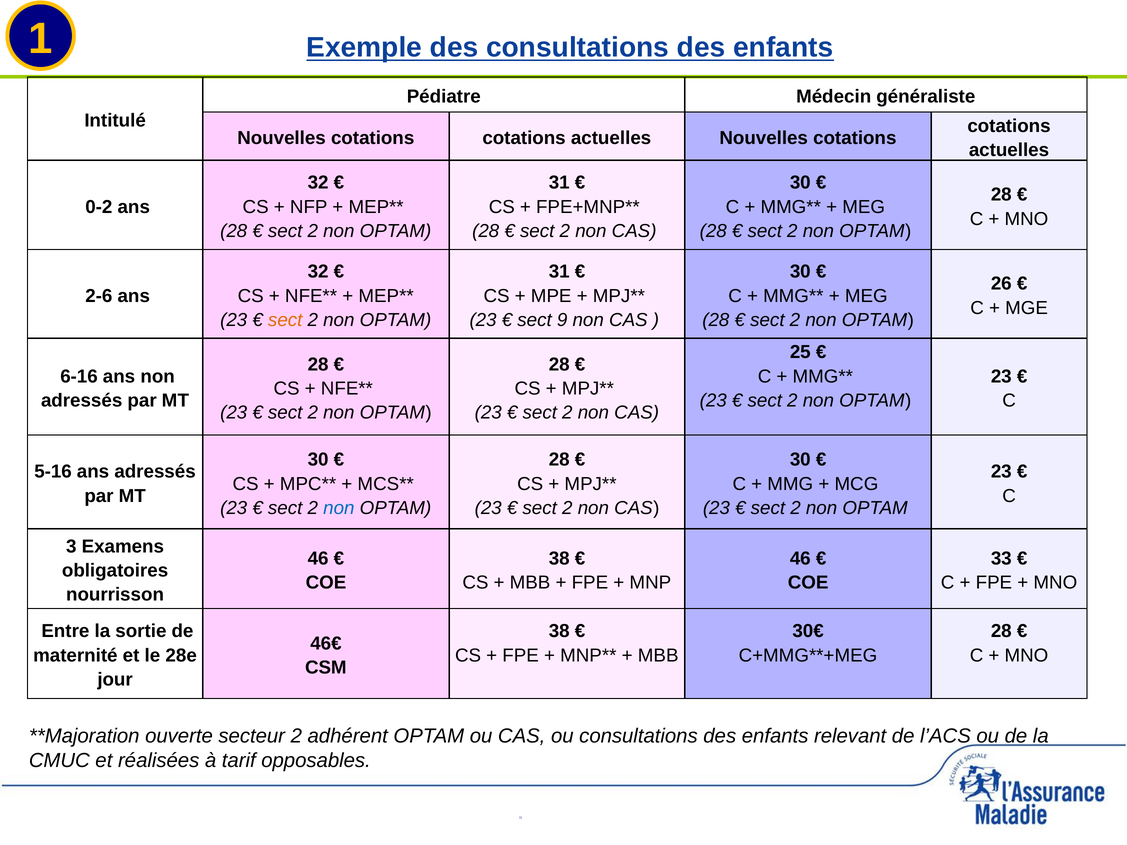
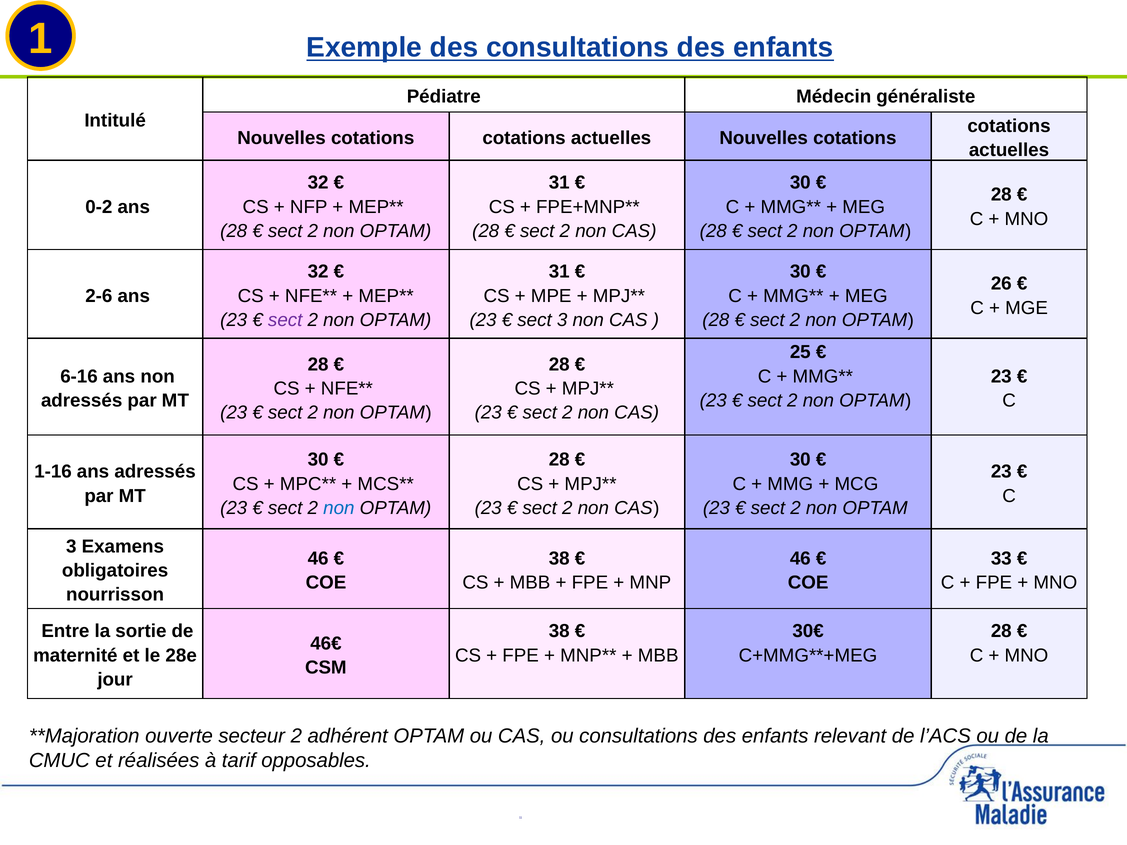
sect at (285, 320) colour: orange -> purple
sect 9: 9 -> 3
5-16: 5-16 -> 1-16
